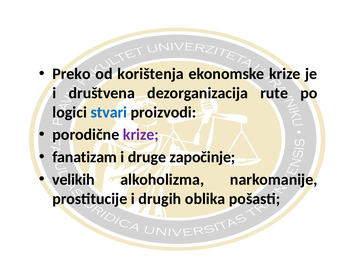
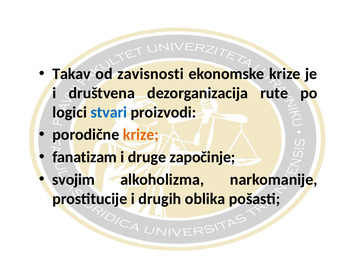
Preko: Preko -> Takav
korištenja: korištenja -> zavisnosti
krize at (141, 134) colour: purple -> orange
velikih: velikih -> svojim
